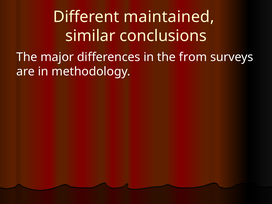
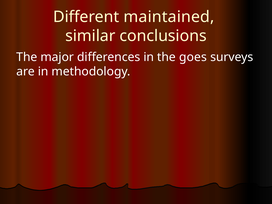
from: from -> goes
